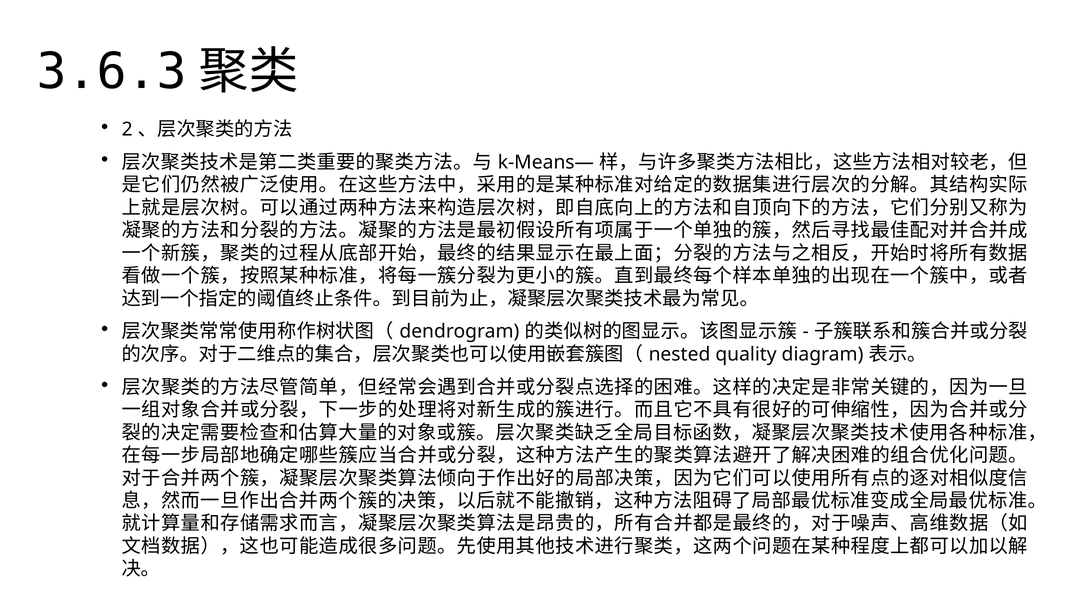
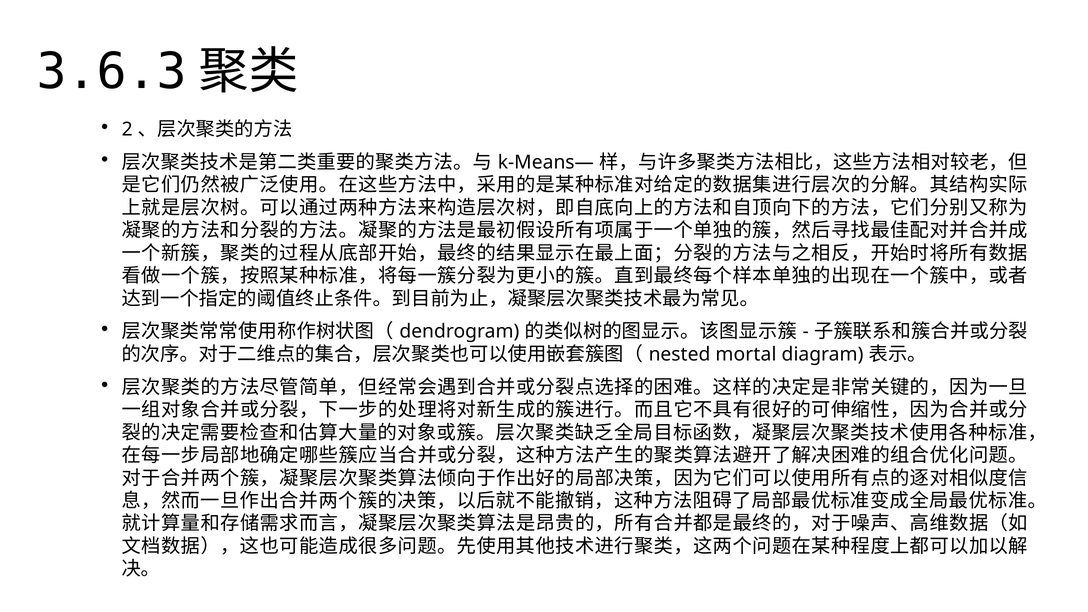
quality: quality -> mortal
